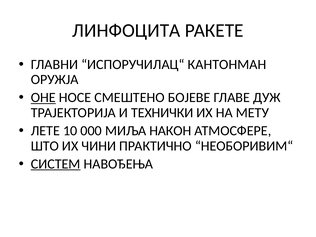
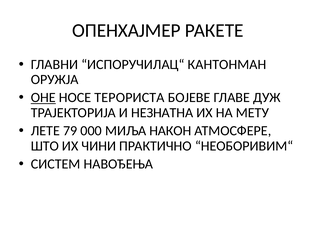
ЛИНФОЦИТА: ЛИНФОЦИТА -> ОПЕНХАЈМЕР
СМЕШТЕНО: СМЕШТЕНО -> ТЕРОРИСТА
ТЕХНИЧКИ: ТЕХНИЧКИ -> НЕЗНАТНА
10: 10 -> 79
СИСТЕМ underline: present -> none
